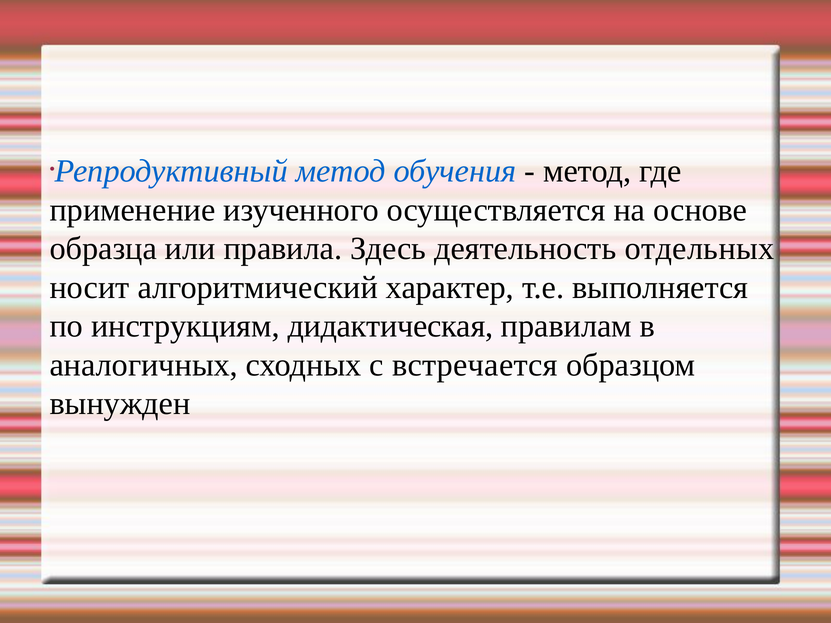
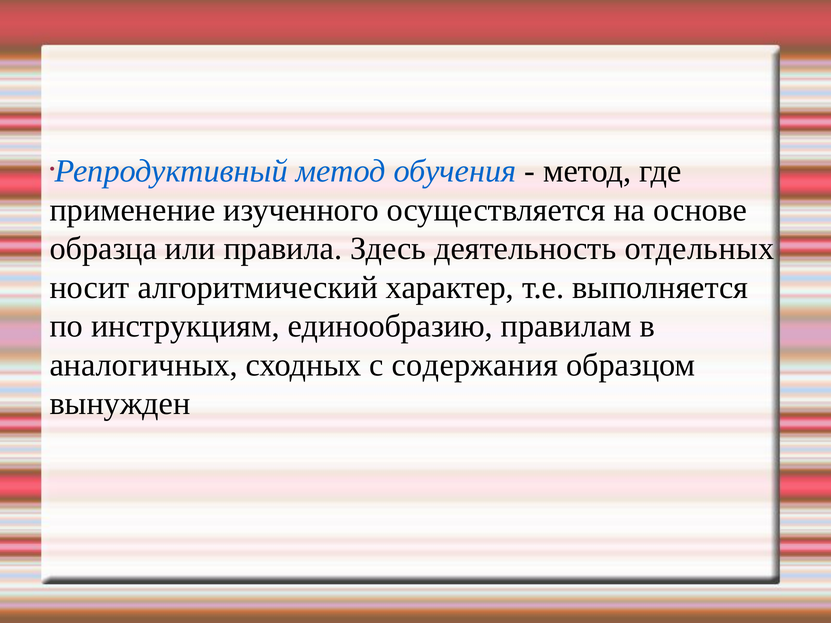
дидактическая: дидактическая -> единообразию
встречается: встречается -> содержания
